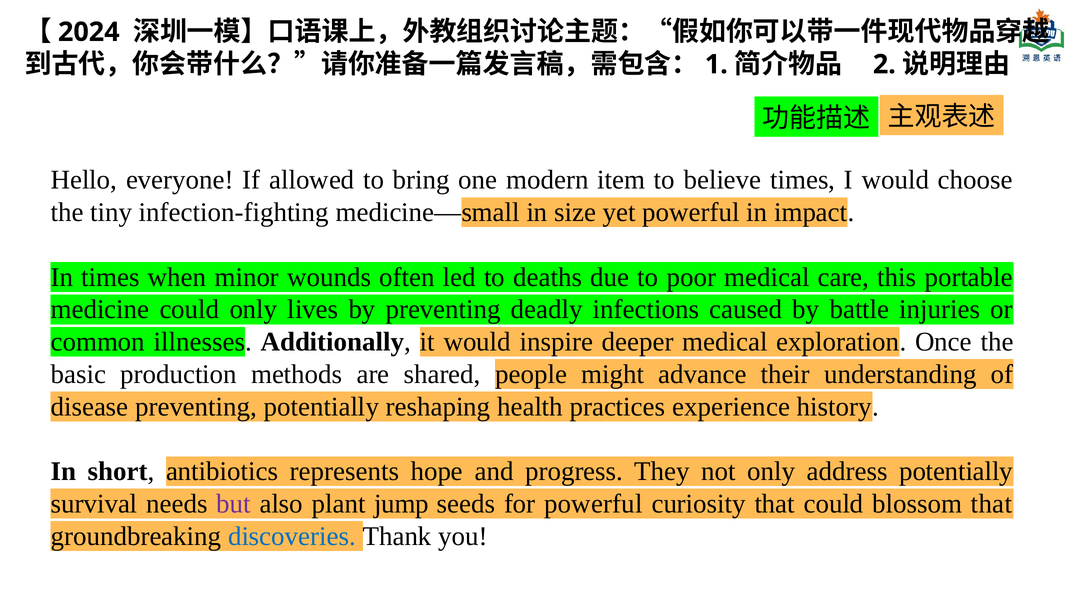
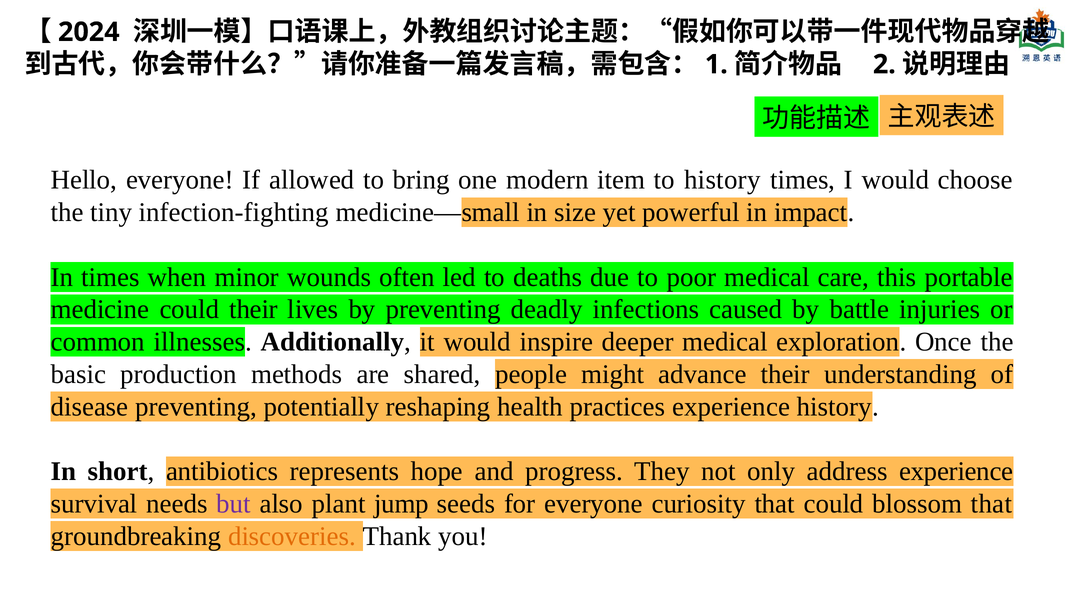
to believe: believe -> history
could only: only -> their
address potentially: potentially -> experience
for powerful: powerful -> everyone
discoveries colour: blue -> orange
